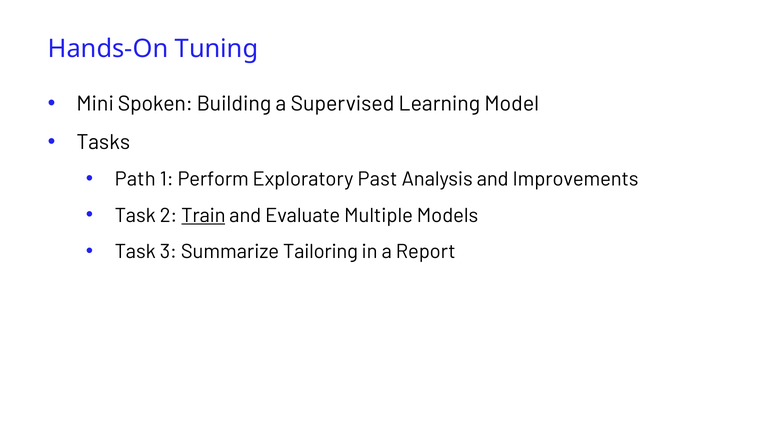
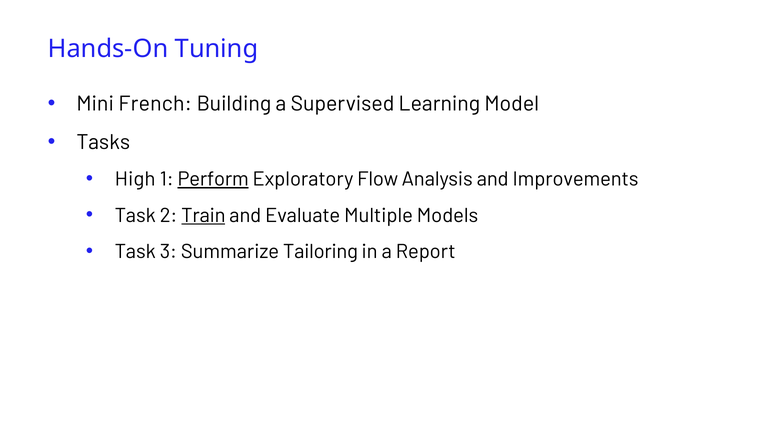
Spoken: Spoken -> French
Path: Path -> High
Perform underline: none -> present
Past: Past -> Flow
